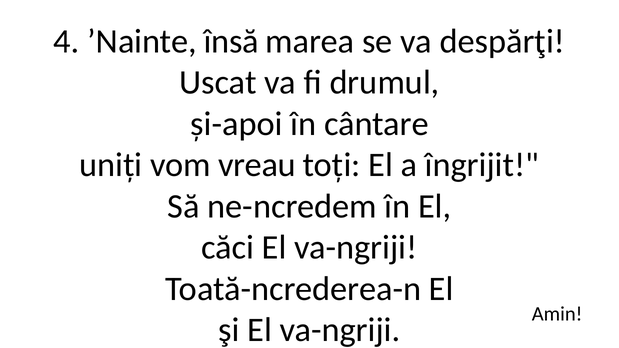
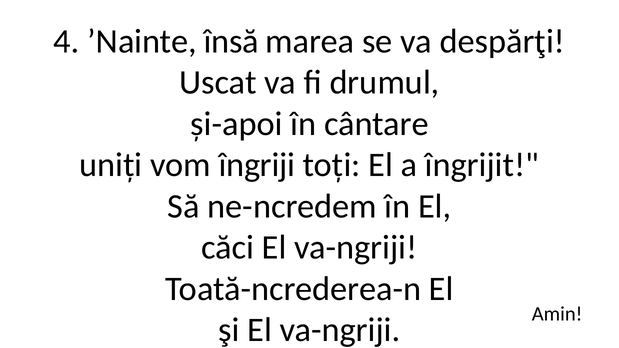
vreau: vreau -> îngriji
